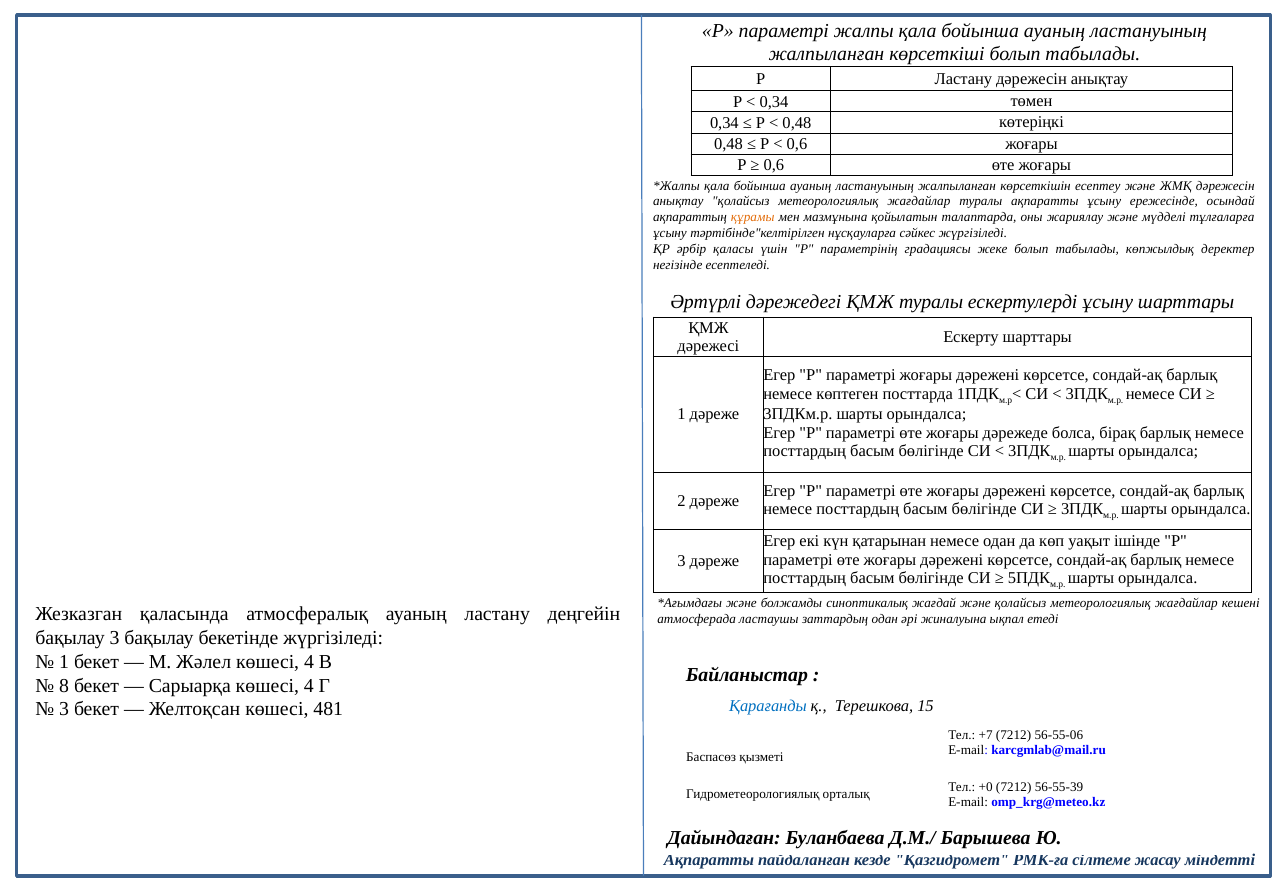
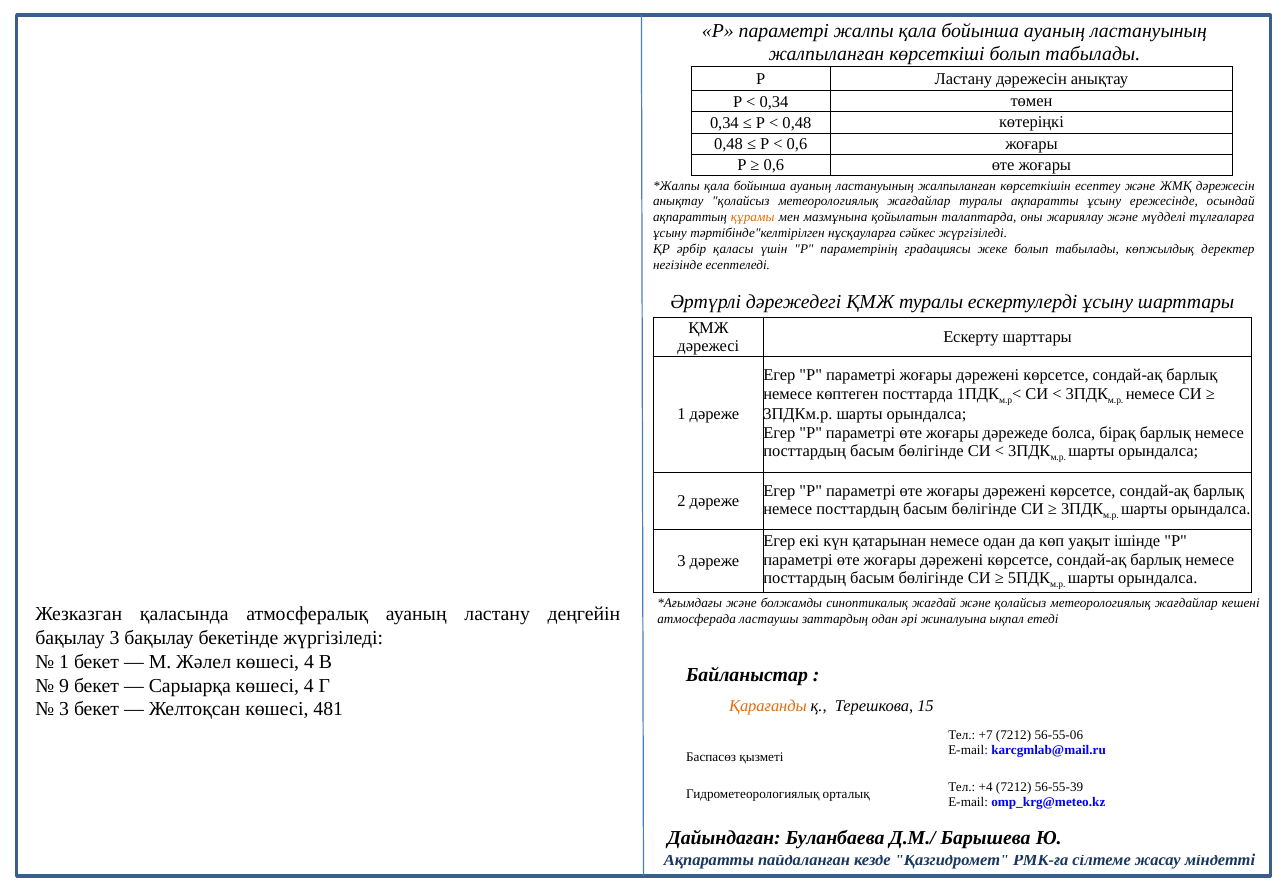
8: 8 -> 9
Қарағанды colour: blue -> orange
+0: +0 -> +4
